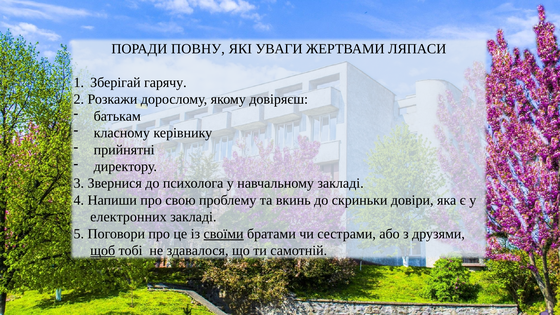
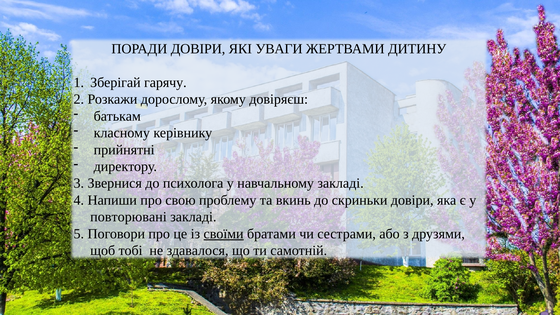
ПОРАДИ ПОВНУ: ПОВНУ -> ДОВІРИ
ЛЯПАСИ: ЛЯПАСИ -> ДИТИНУ
електронних: електронних -> повторювані
щоб underline: present -> none
